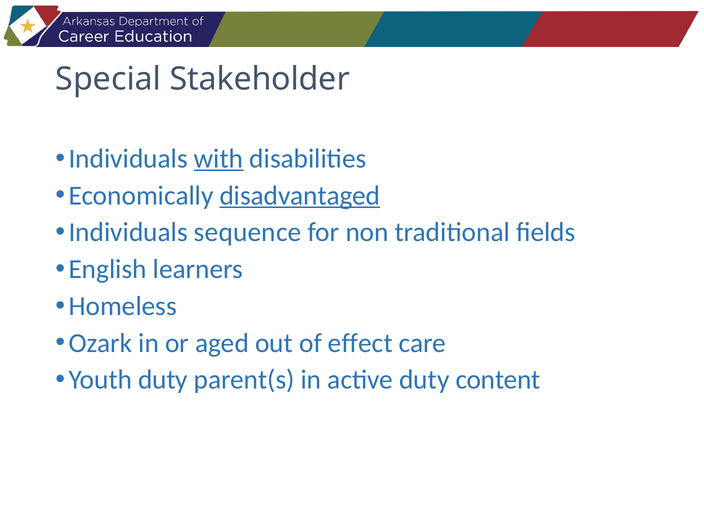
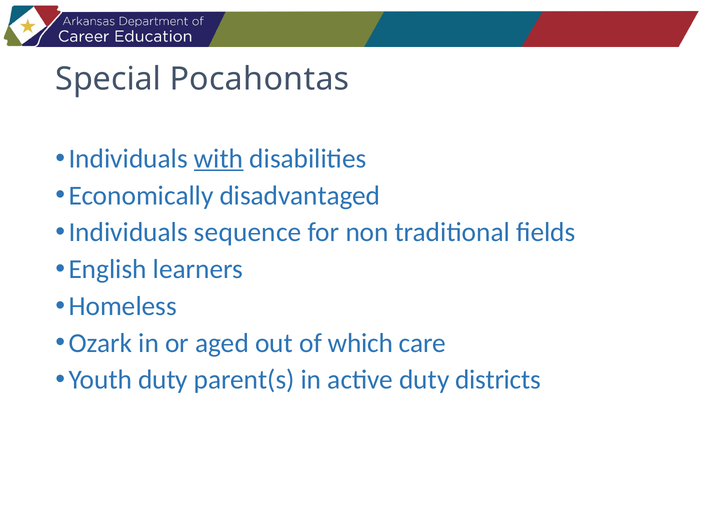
Stakeholder: Stakeholder -> Pocahontas
disadvantaged underline: present -> none
effect: effect -> which
content: content -> districts
